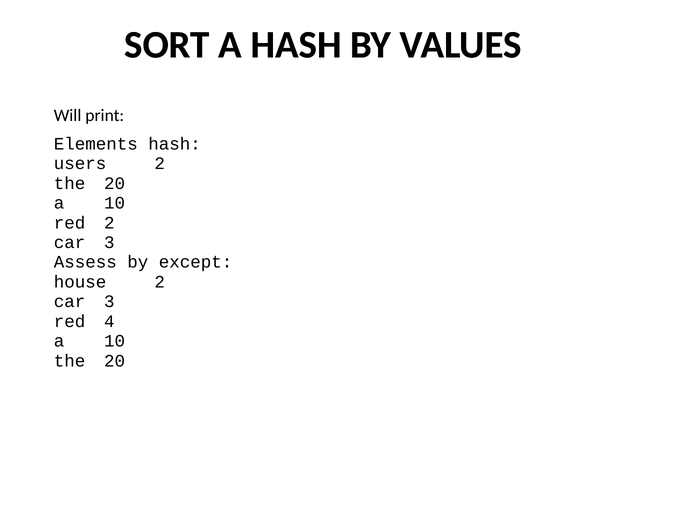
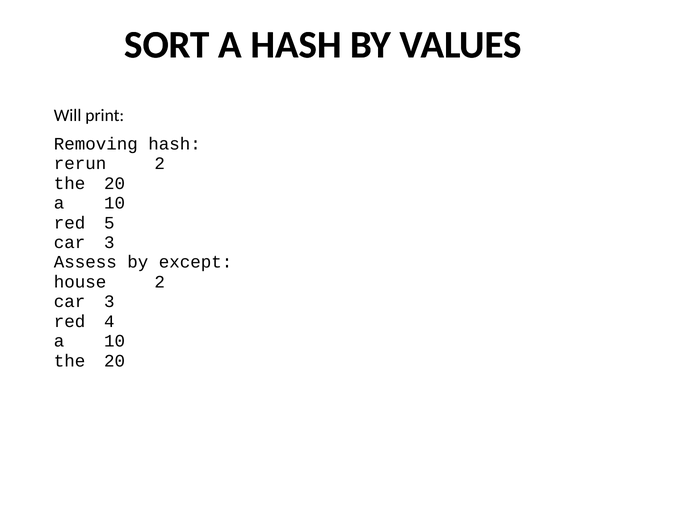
Elements: Elements -> Removing
users: users -> rerun
red 2: 2 -> 5
